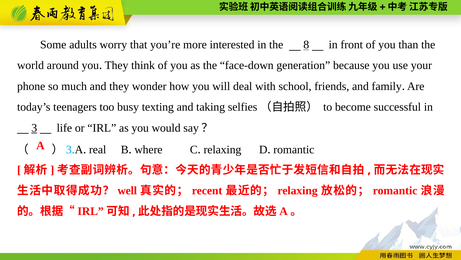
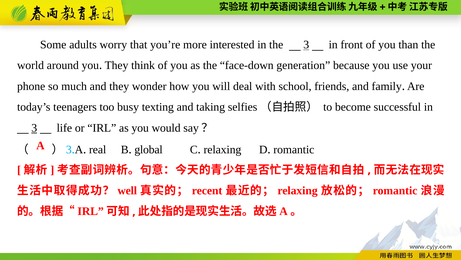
the 8: 8 -> 3
where: where -> global
